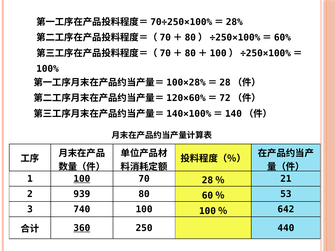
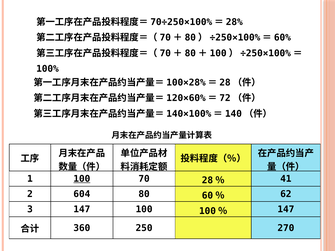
21: 21 -> 41
939: 939 -> 604
53: 53 -> 62
3 740: 740 -> 147
100％ 642: 642 -> 147
360 underline: present -> none
440: 440 -> 270
